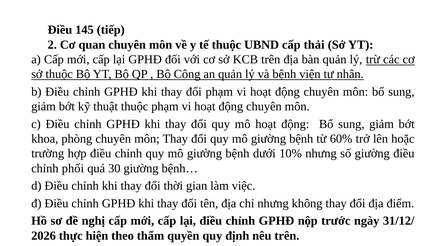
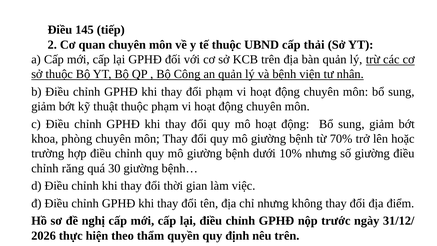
60%: 60% -> 70%
phối: phối -> răng
